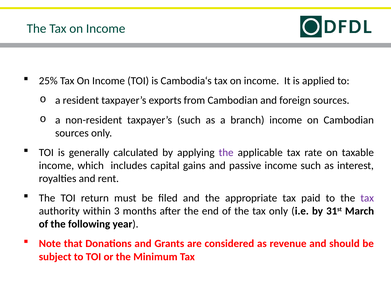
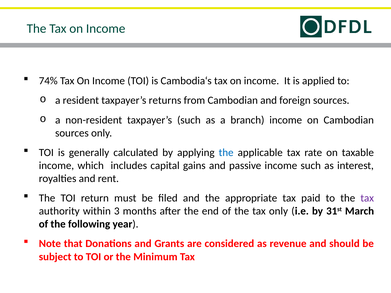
25%: 25% -> 74%
exports: exports -> returns
the at (226, 153) colour: purple -> blue
